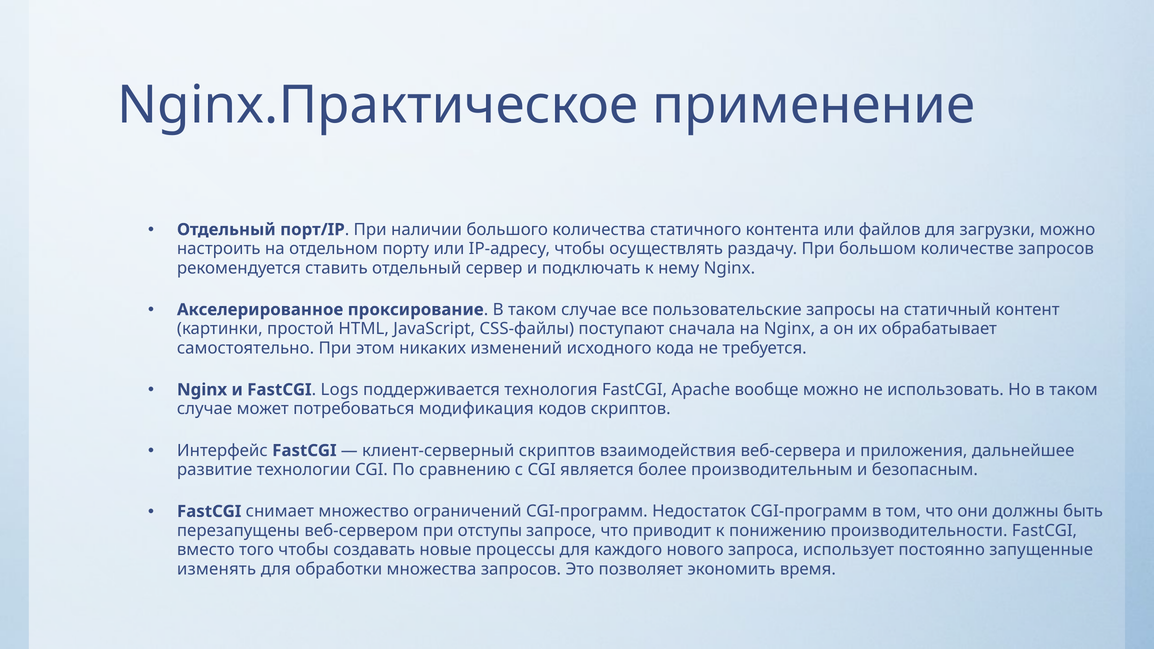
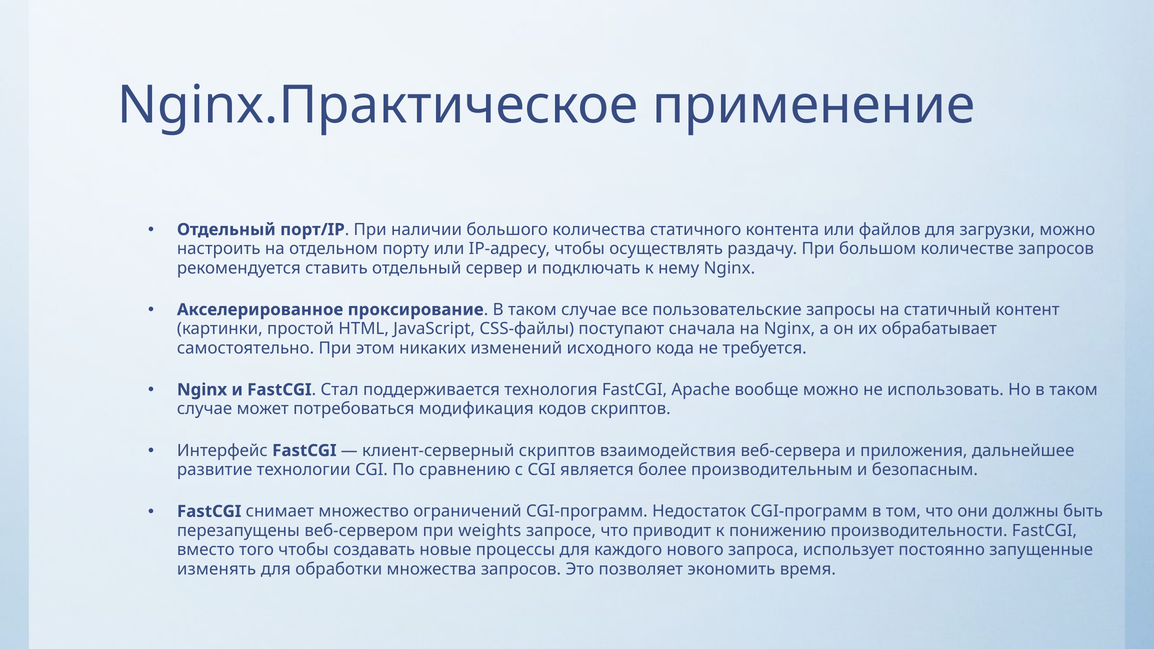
Logs: Logs -> Стал
отступы: отступы -> weights
